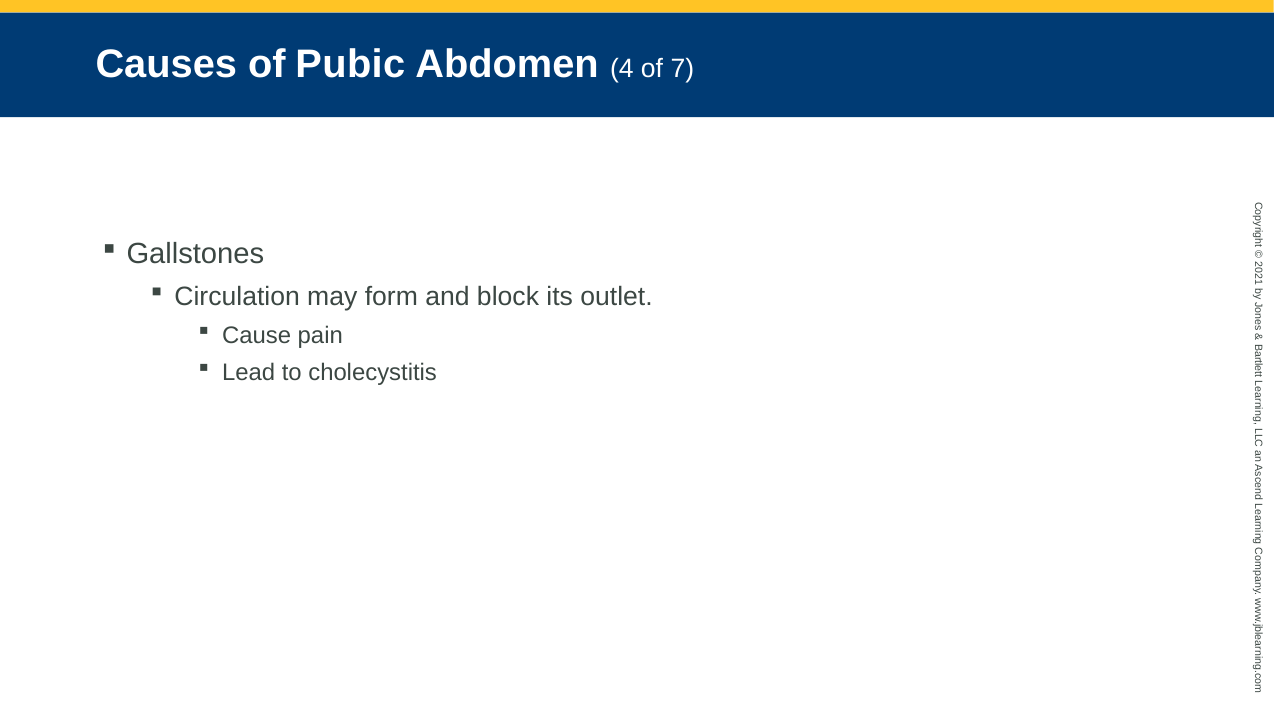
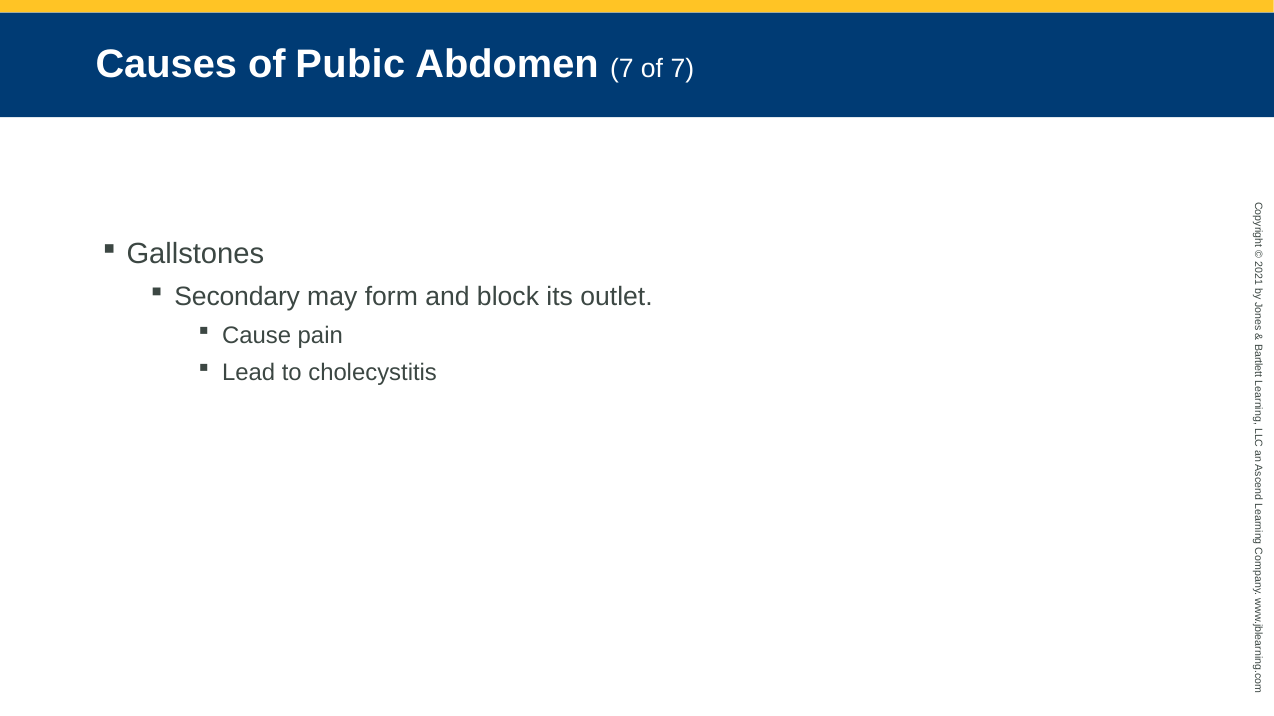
Abdomen 4: 4 -> 7
Circulation: Circulation -> Secondary
